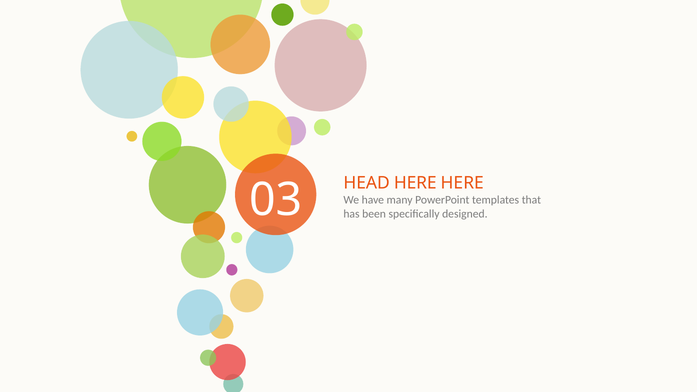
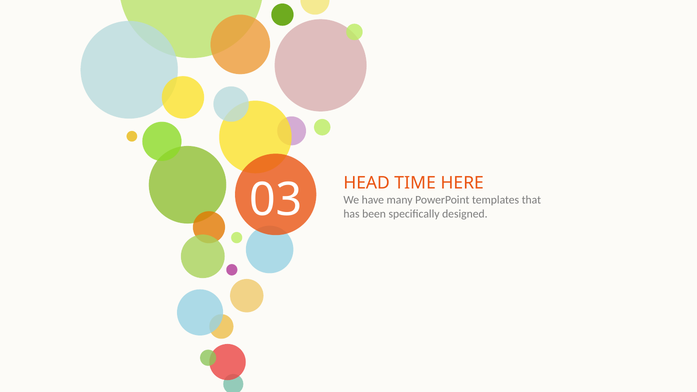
HEAD HERE: HERE -> TIME
